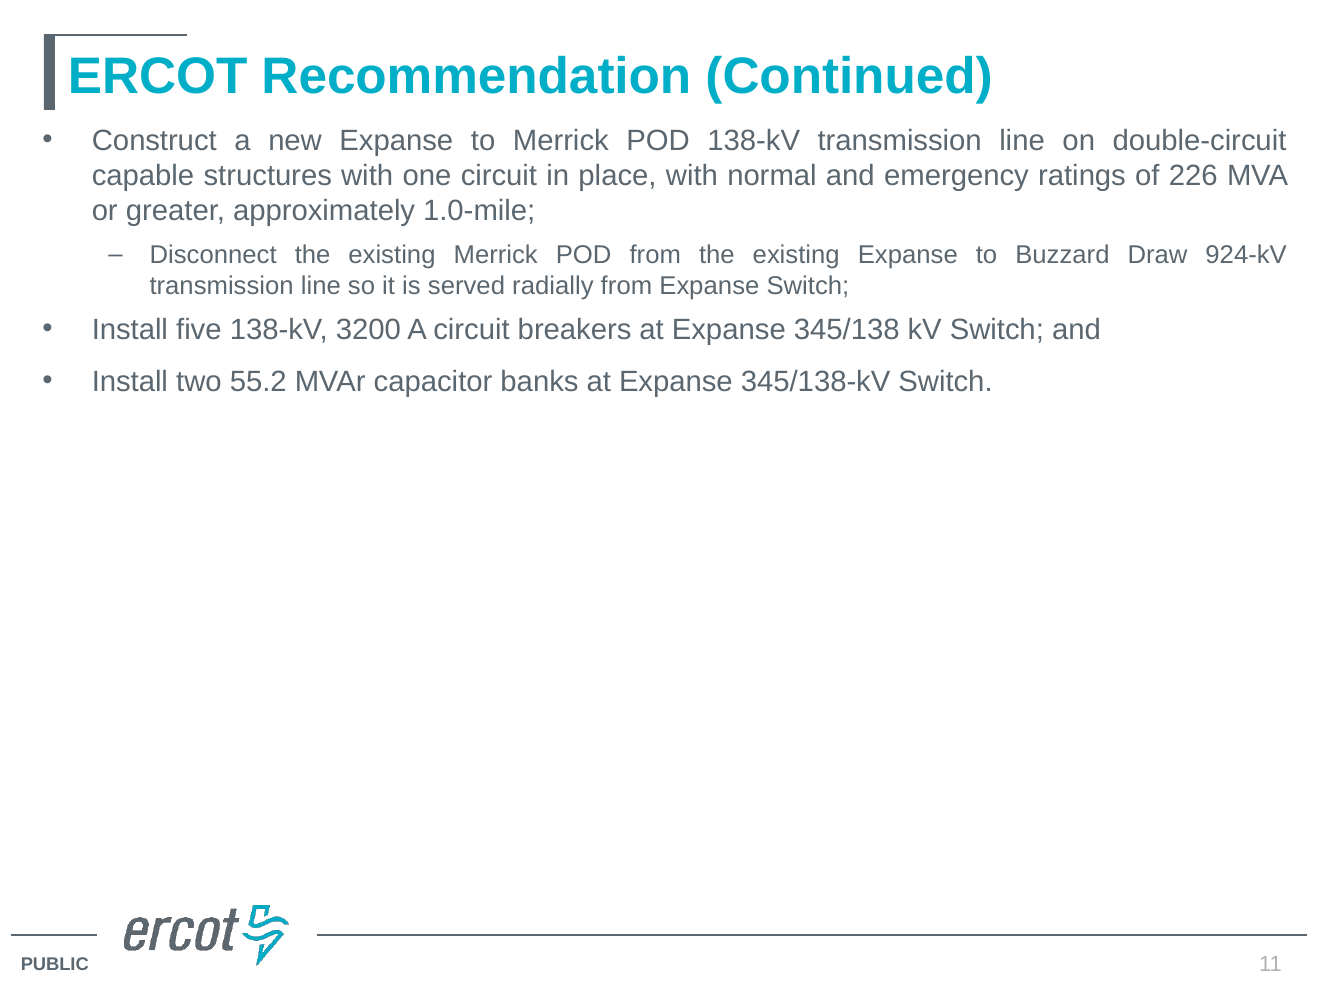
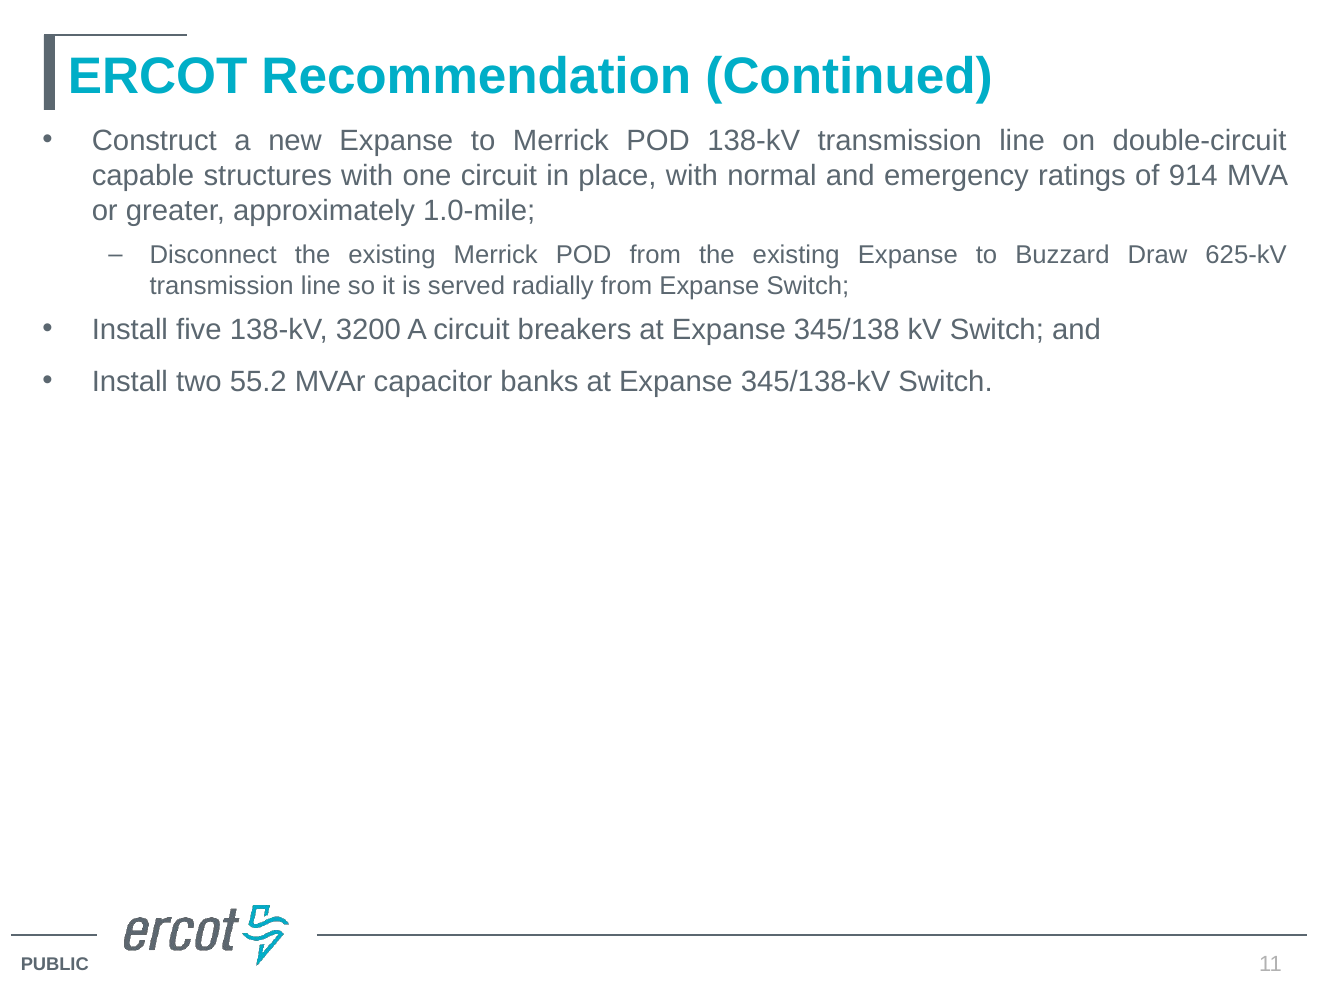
226: 226 -> 914
924-kV: 924-kV -> 625-kV
